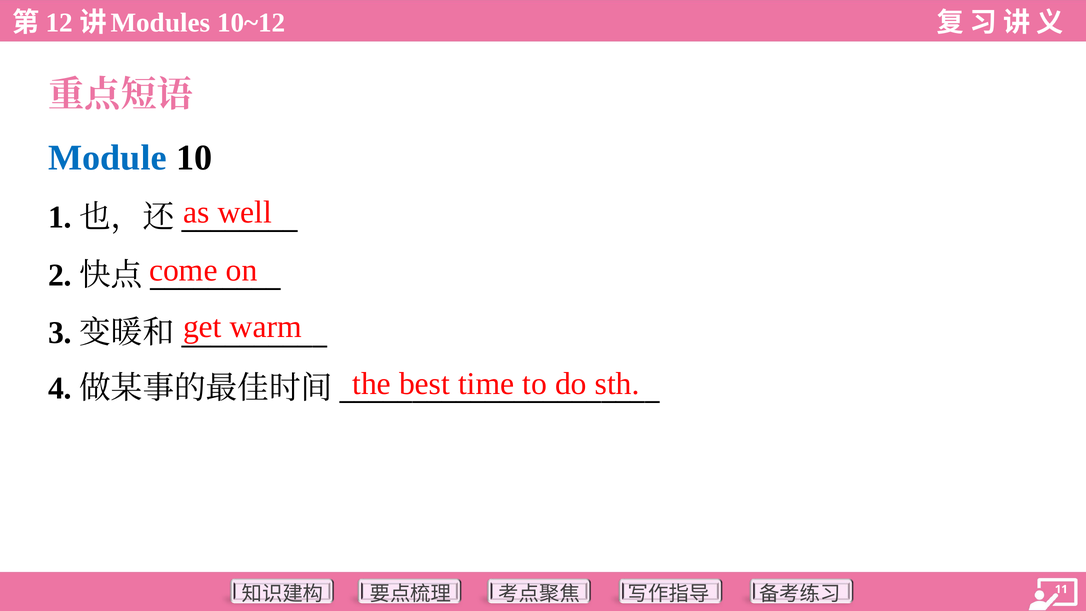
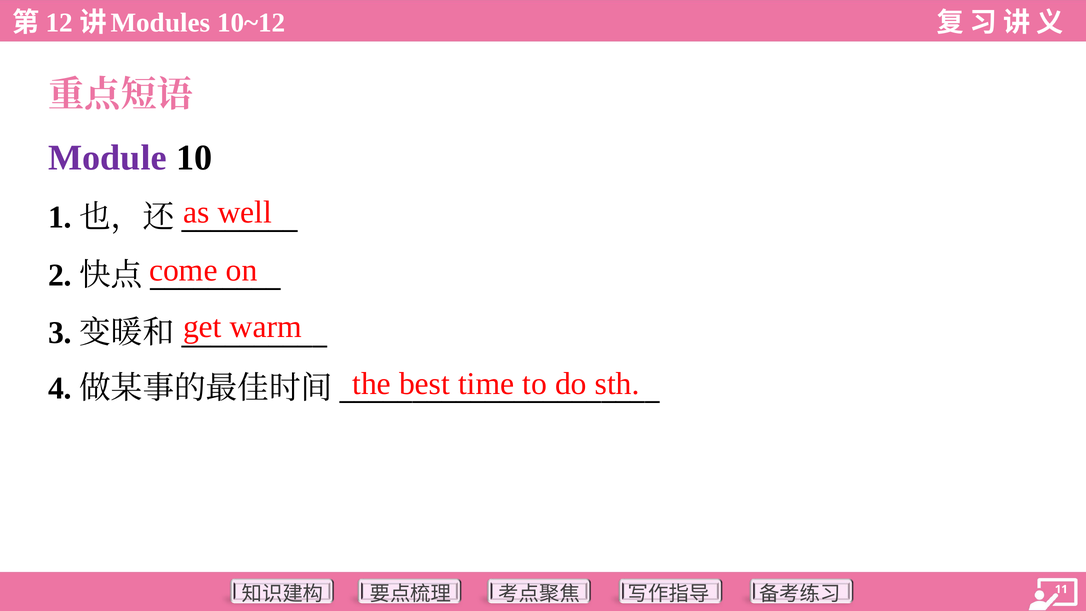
Module colour: blue -> purple
